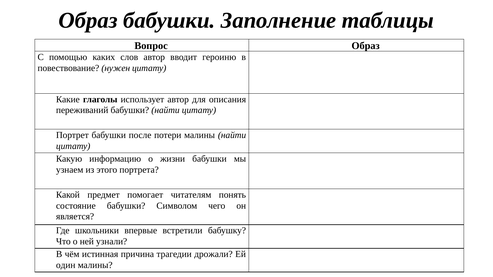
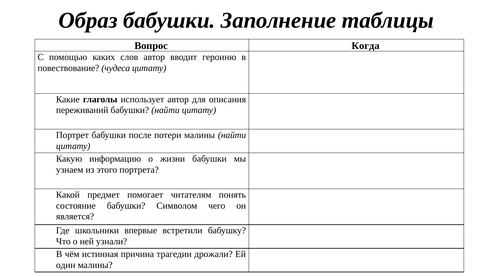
Вопрос Образ: Образ -> Когда
нужен: нужен -> чудеса
